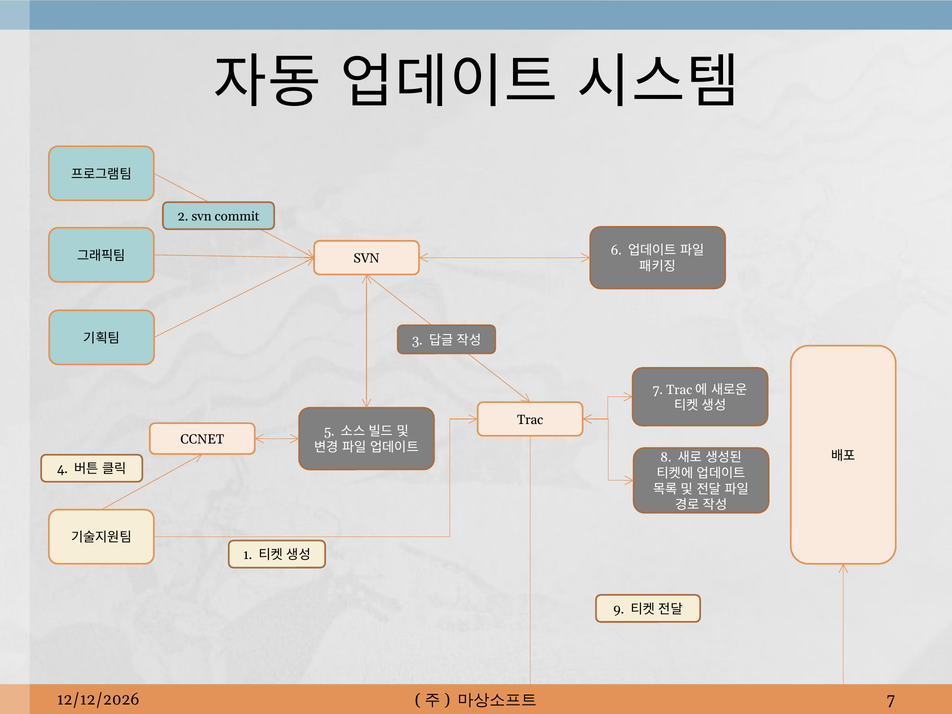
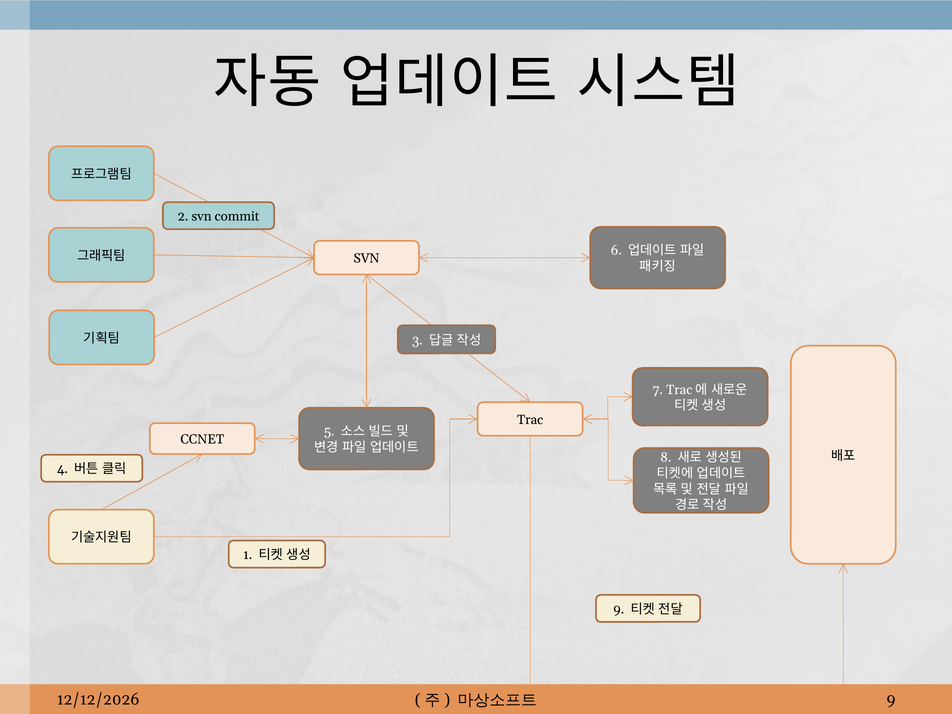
7 at (891, 700): 7 -> 9
